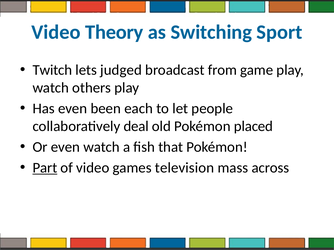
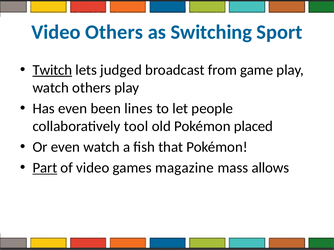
Video Theory: Theory -> Others
Twitch underline: none -> present
each: each -> lines
deal: deal -> tool
television: television -> magazine
across: across -> allows
